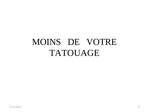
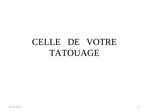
MOINS: MOINS -> CELLE
